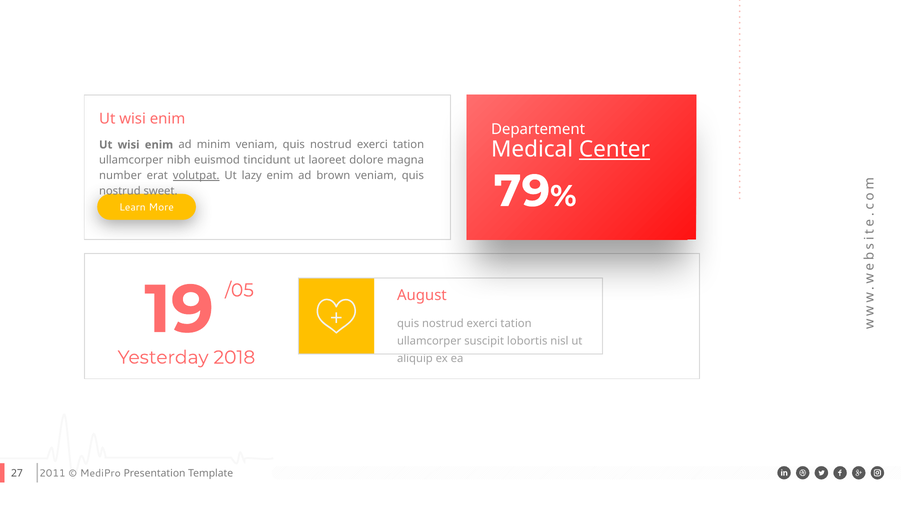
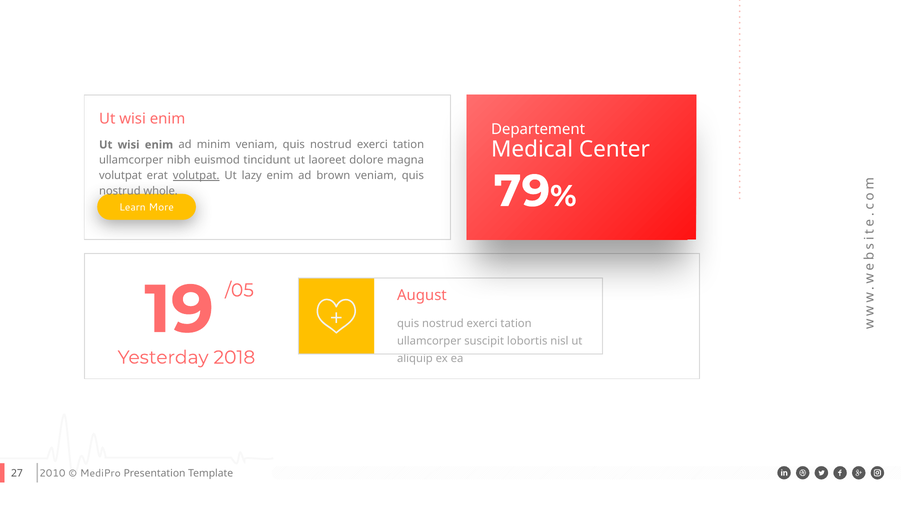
Center underline: present -> none
number at (120, 176): number -> volutpat
sweet: sweet -> whole
2011: 2011 -> 2010
